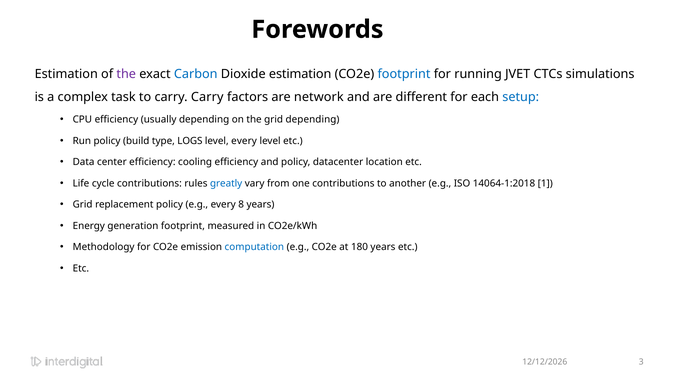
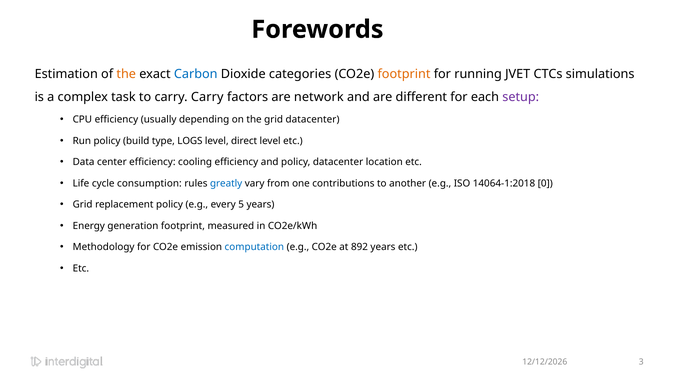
the at (126, 74) colour: purple -> orange
Dioxide estimation: estimation -> categories
footprint at (404, 74) colour: blue -> orange
setup colour: blue -> purple
grid depending: depending -> datacenter
level every: every -> direct
cycle contributions: contributions -> consumption
1: 1 -> 0
8: 8 -> 5
180: 180 -> 892
